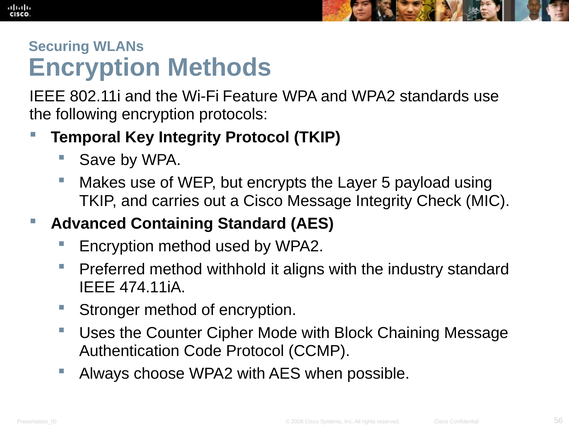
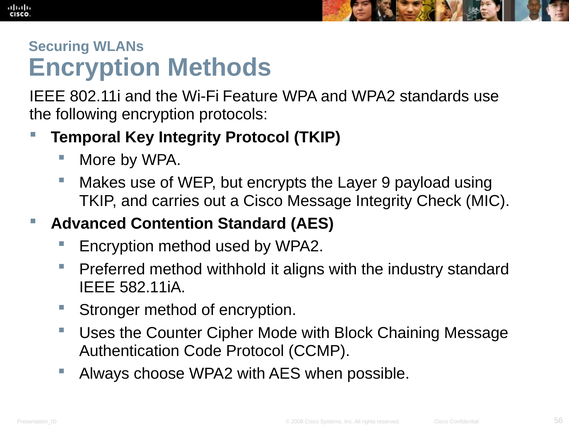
Save: Save -> More
5: 5 -> 9
Containing: Containing -> Contention
474.11iA: 474.11iA -> 582.11iA
